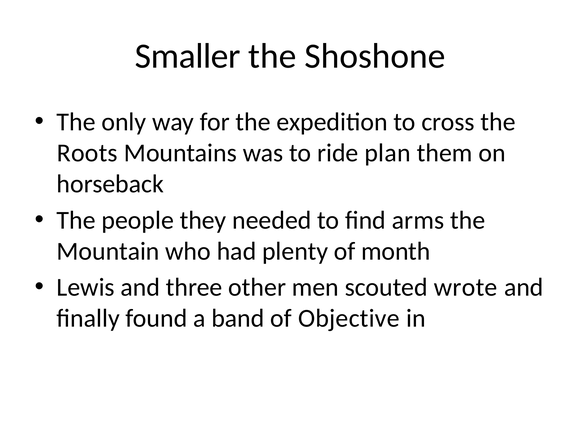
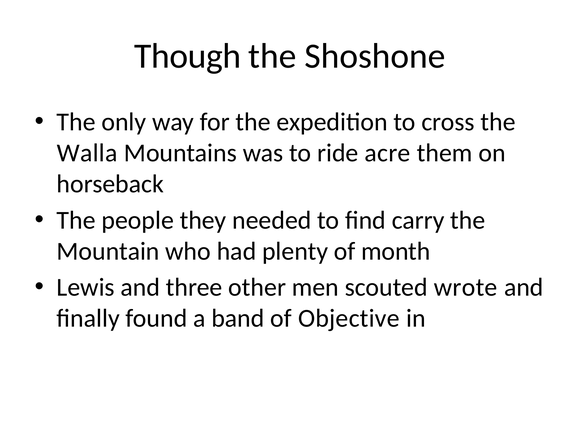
Smaller: Smaller -> Though
Roots: Roots -> Walla
plan: plan -> acre
arms: arms -> carry
